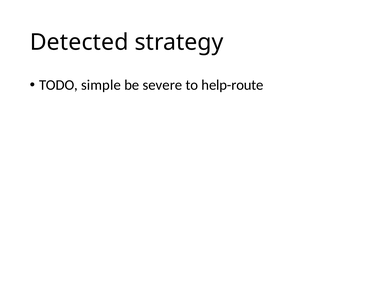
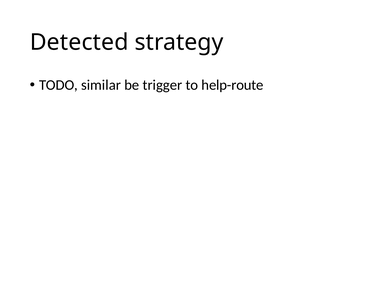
simple: simple -> similar
severe: severe -> trigger
